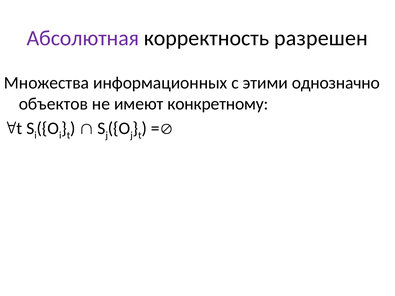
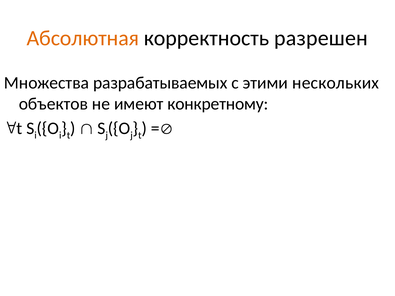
Абсолютная colour: purple -> orange
информационных: информационных -> разрабатываемых
однозначно: однозначно -> нескольких
